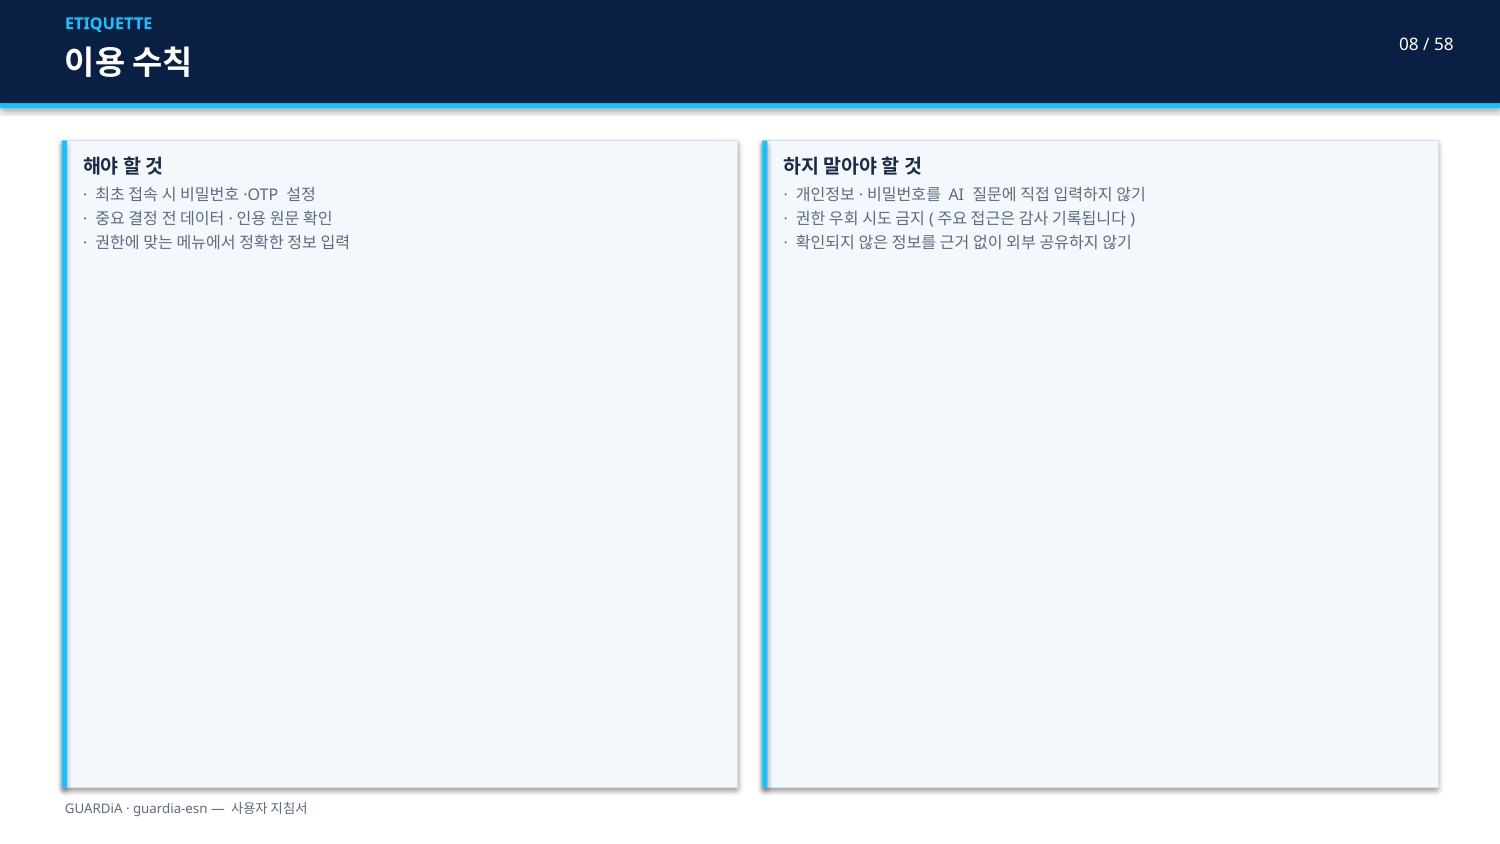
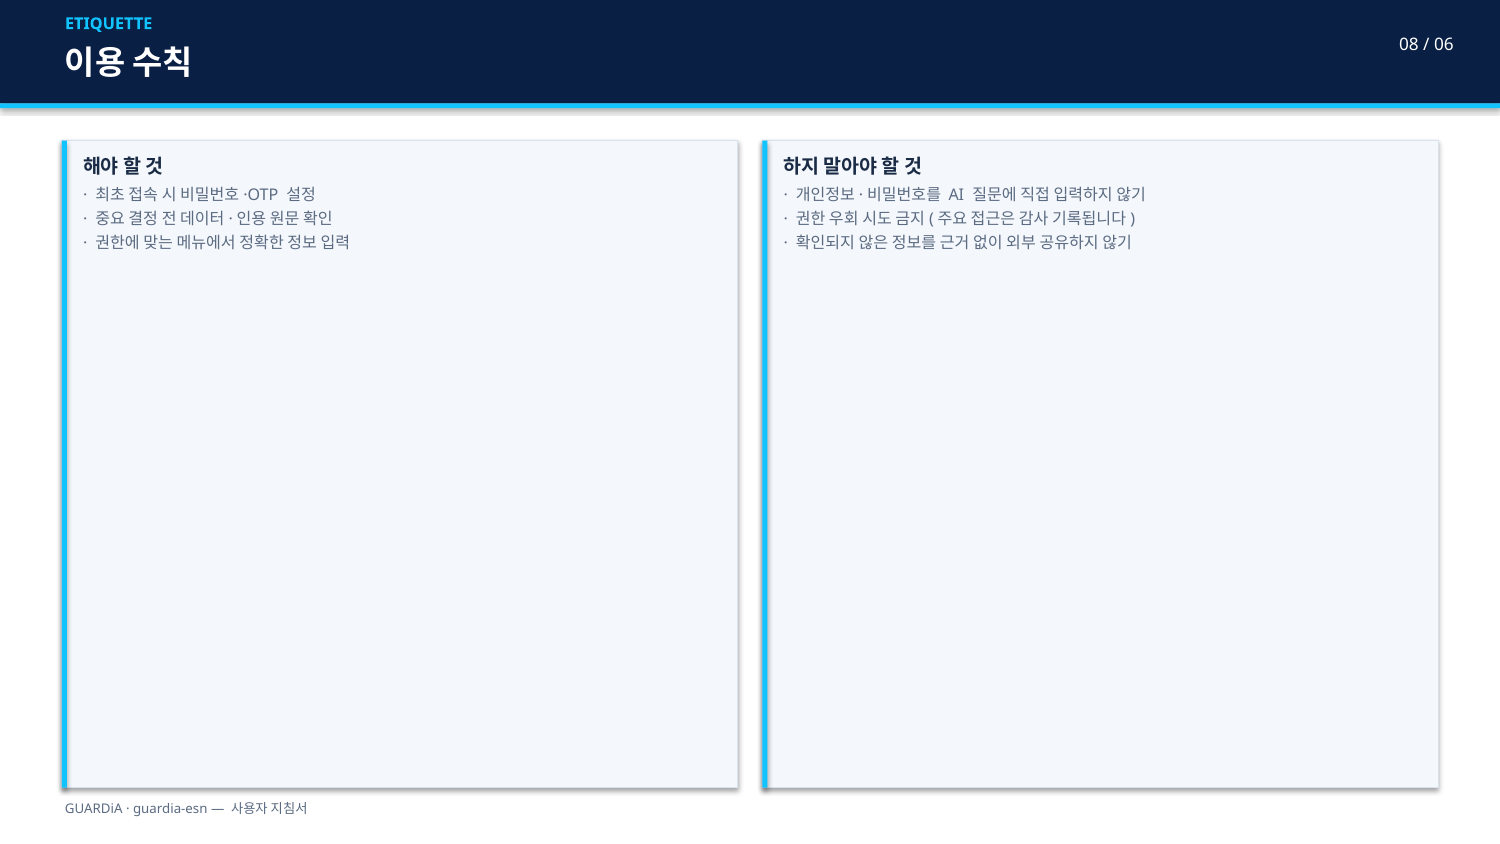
58: 58 -> 06
